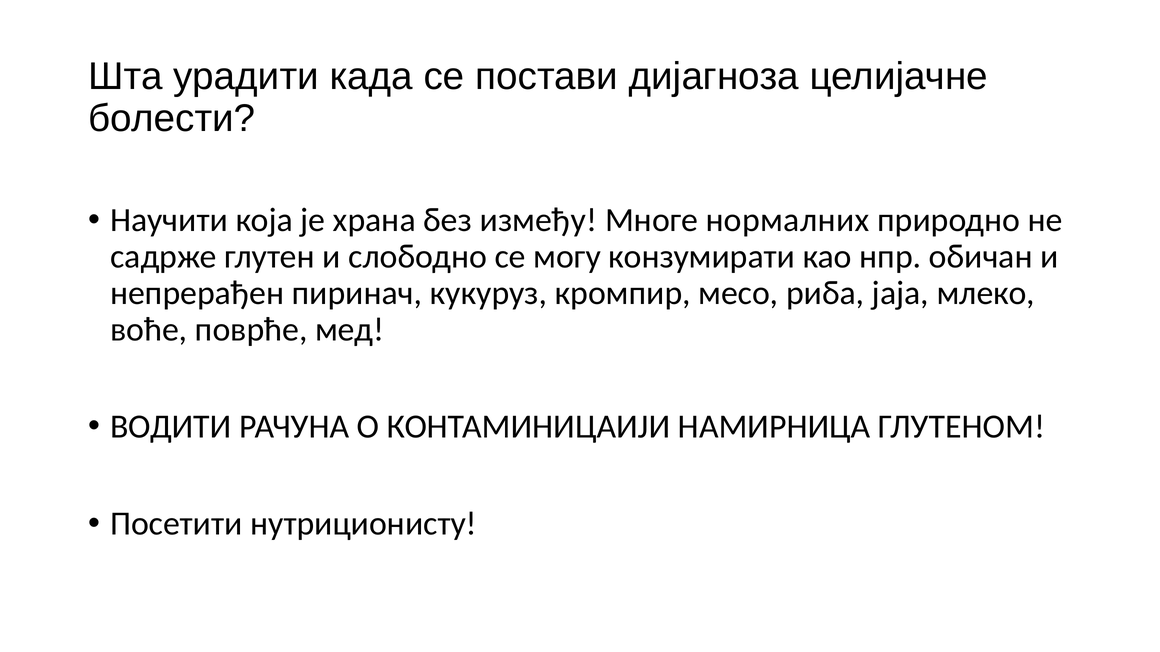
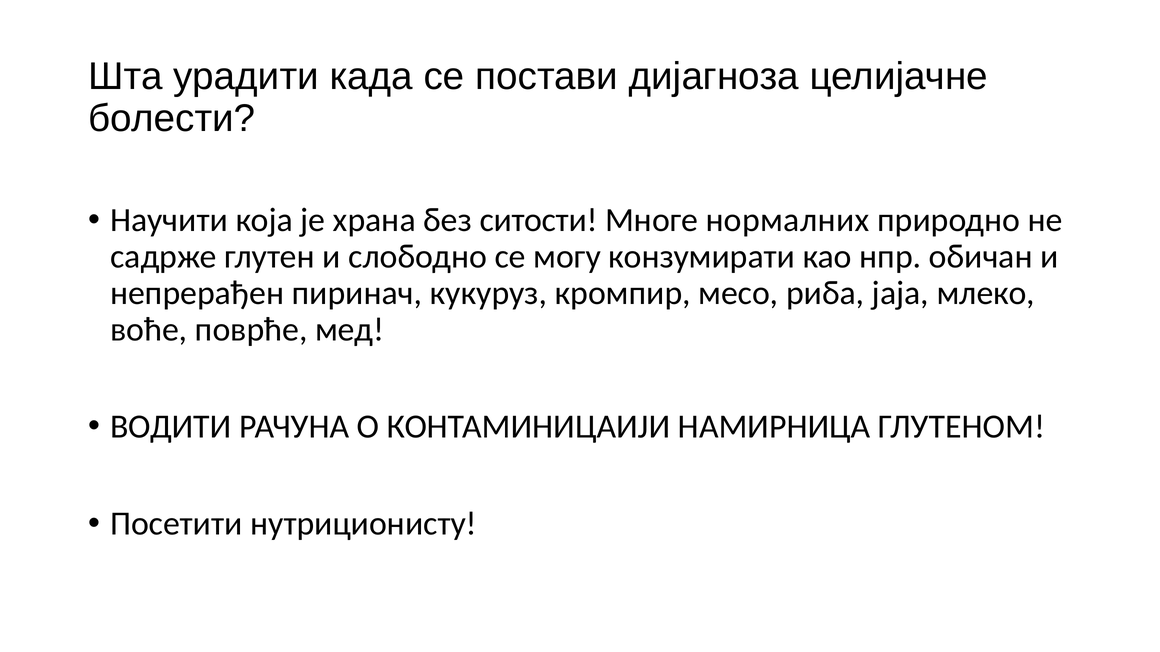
између: између -> ситости
